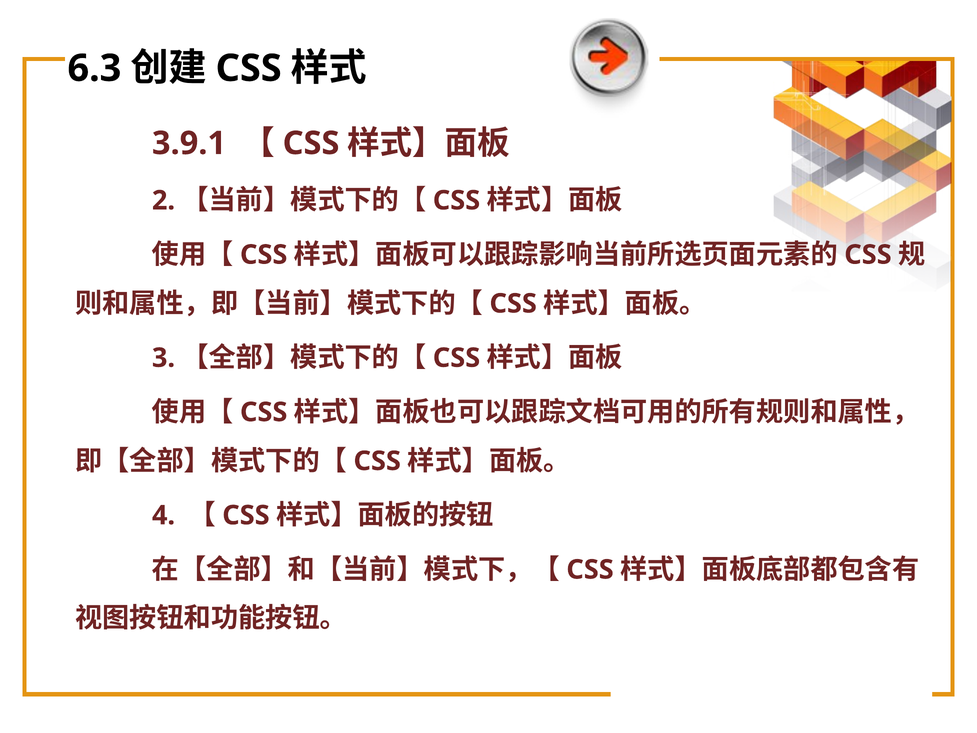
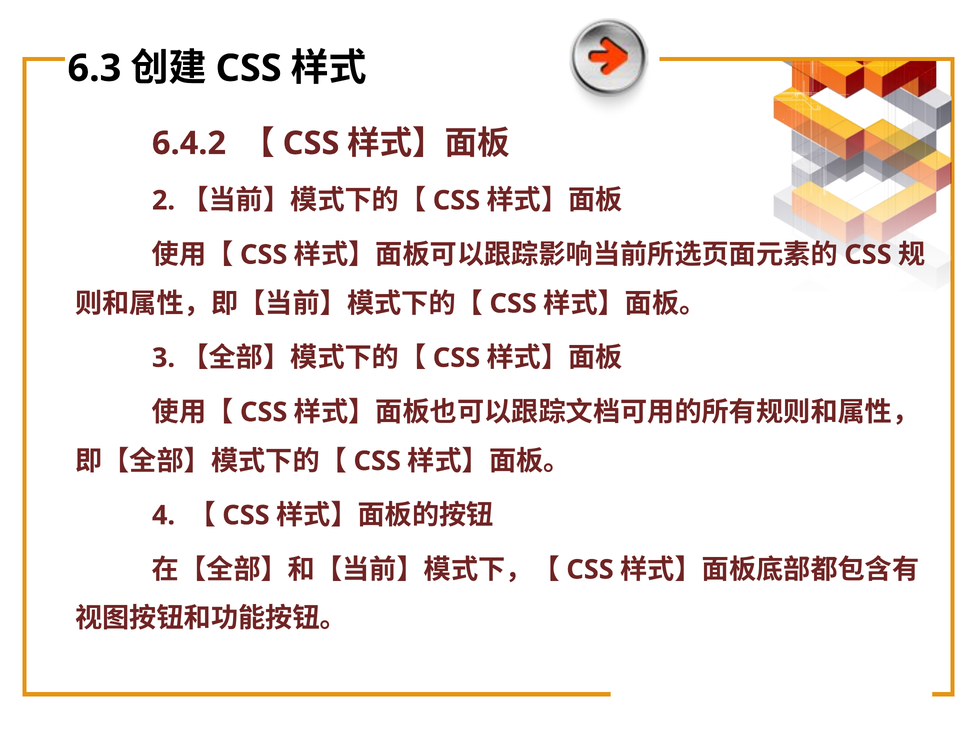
3.9.1: 3.9.1 -> 6.4.2
